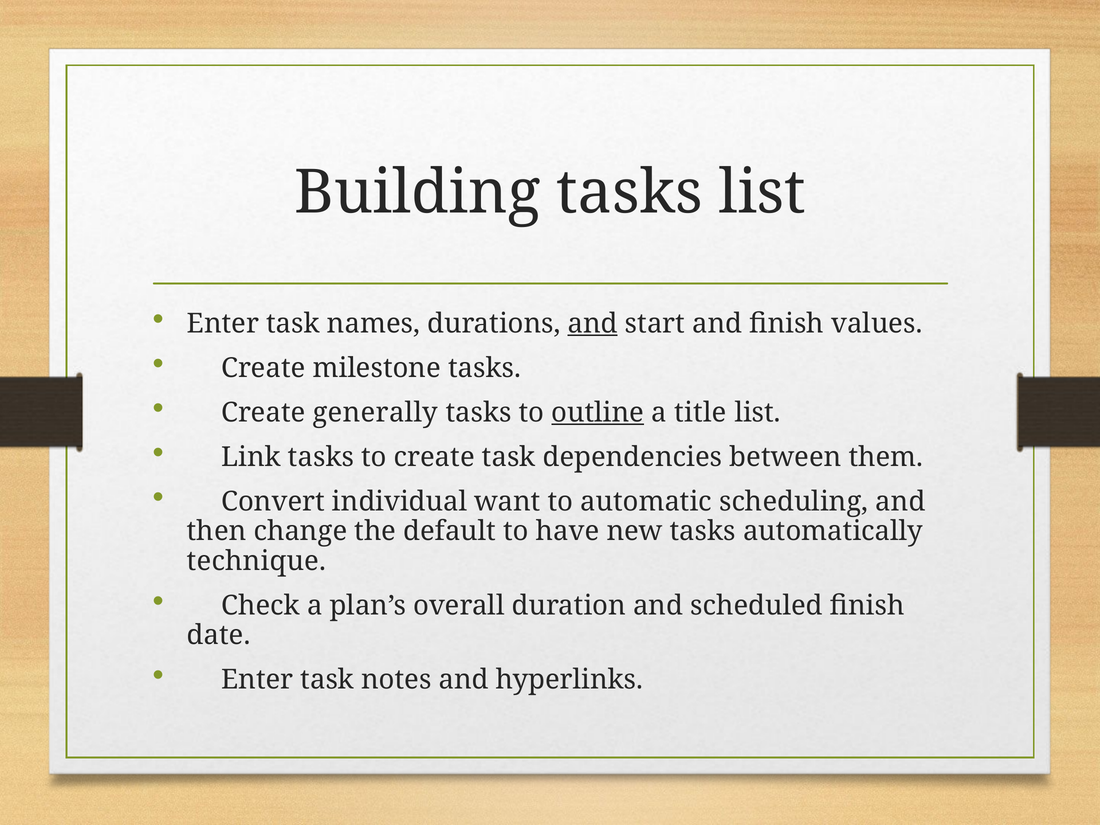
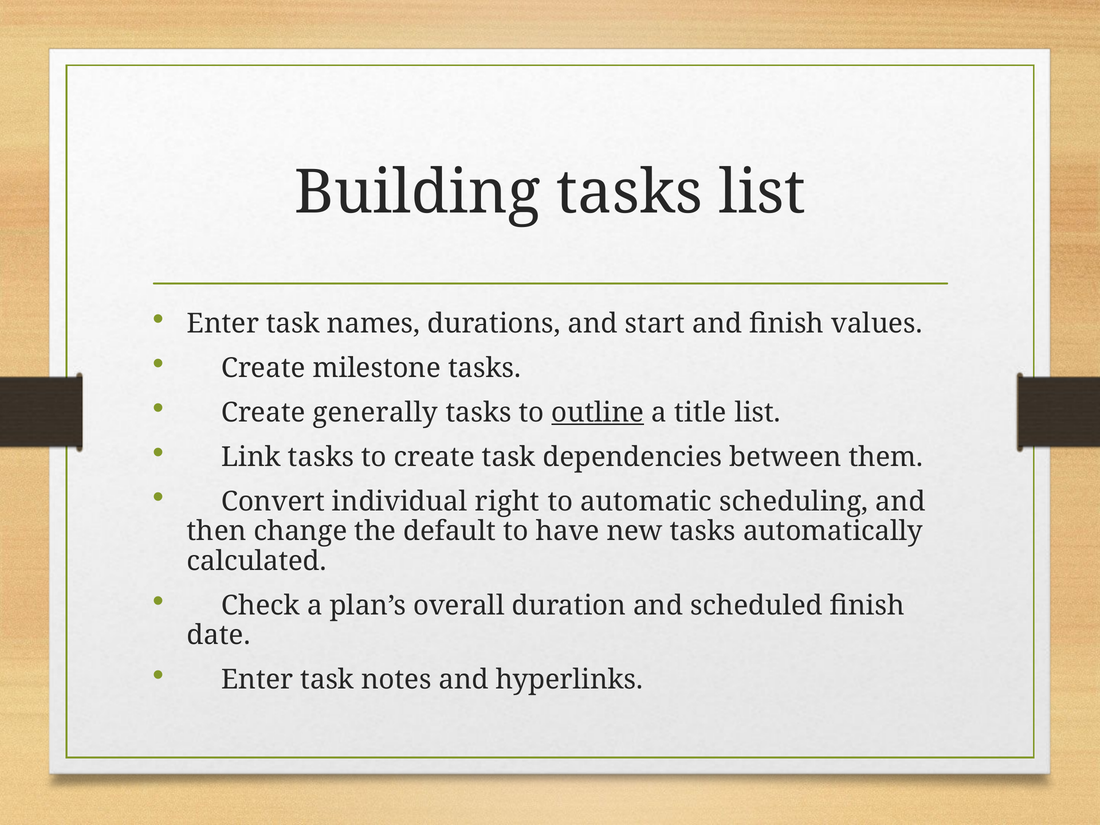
and at (593, 323) underline: present -> none
want: want -> right
technique: technique -> calculated
